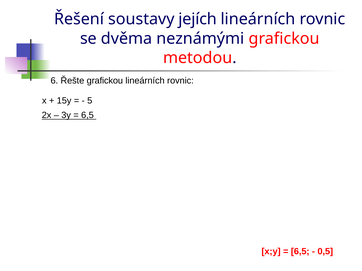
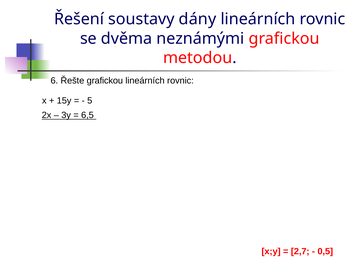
jejích: jejích -> dány
6,5 at (300, 252): 6,5 -> 2,7
